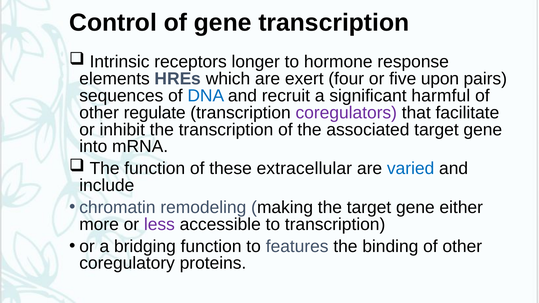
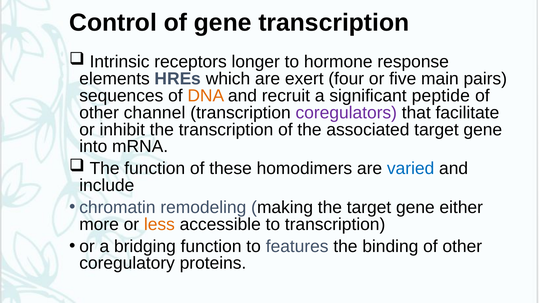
upon: upon -> main
DNA colour: blue -> orange
harmful: harmful -> peptide
regulate: regulate -> channel
extracellular: extracellular -> homodimers
less colour: purple -> orange
